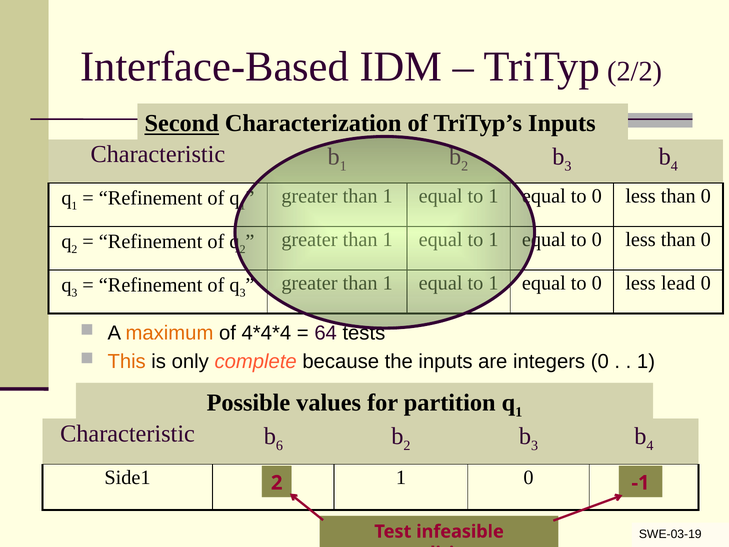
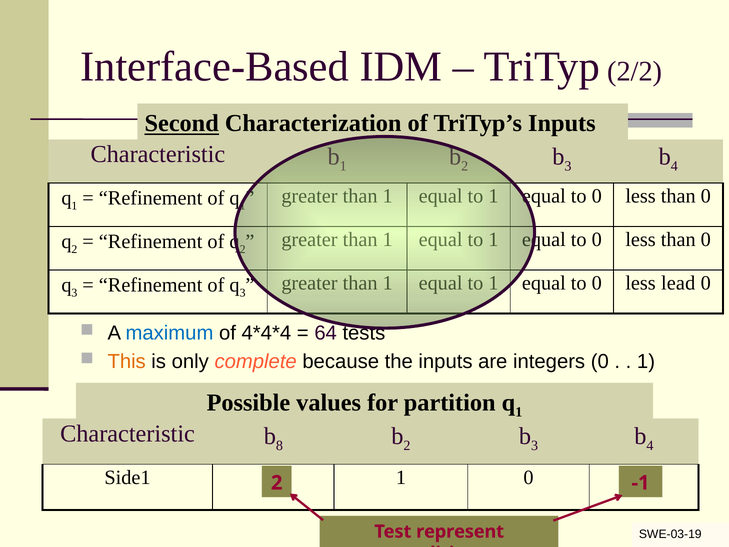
maximum colour: orange -> blue
6: 6 -> 8
infeasible: infeasible -> represent
